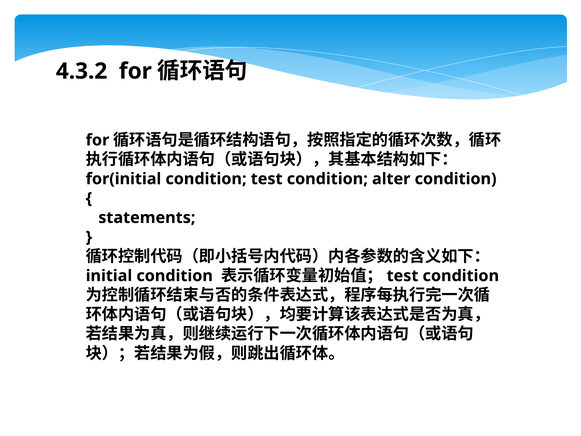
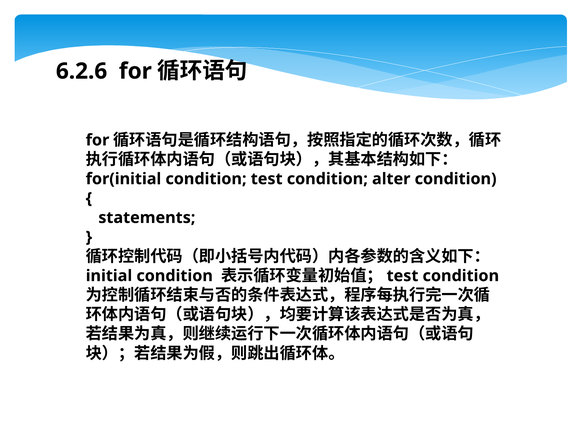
4.3.2: 4.3.2 -> 6.2.6
